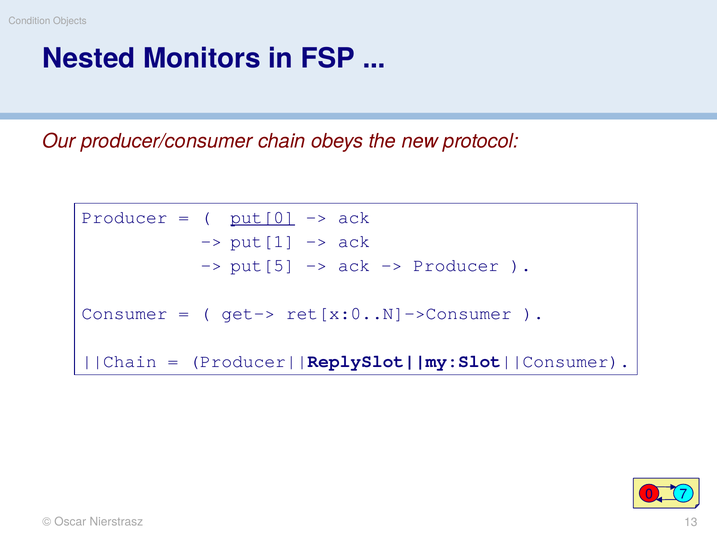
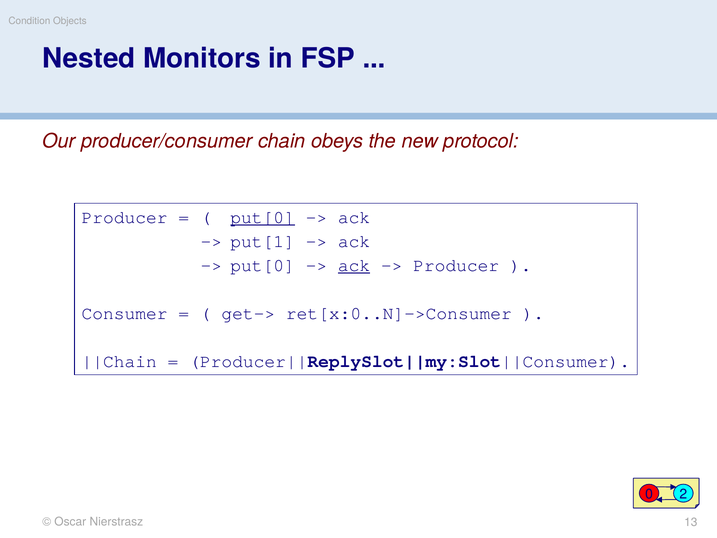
put[5 at (263, 265): put[5 -> put[0
ack at (354, 265) underline: none -> present
7: 7 -> 2
